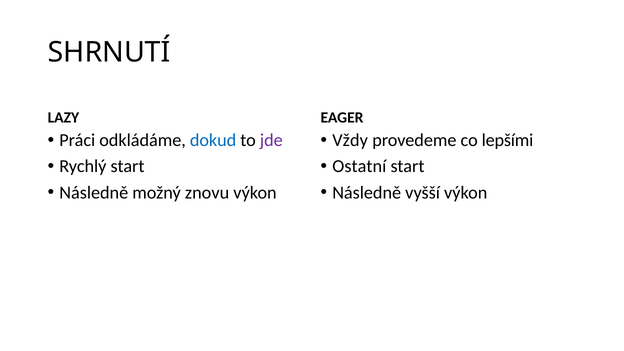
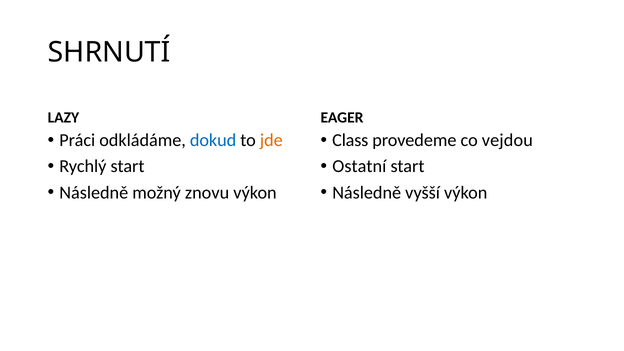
jde colour: purple -> orange
Vždy: Vždy -> Class
lepšími: lepšími -> vejdou
